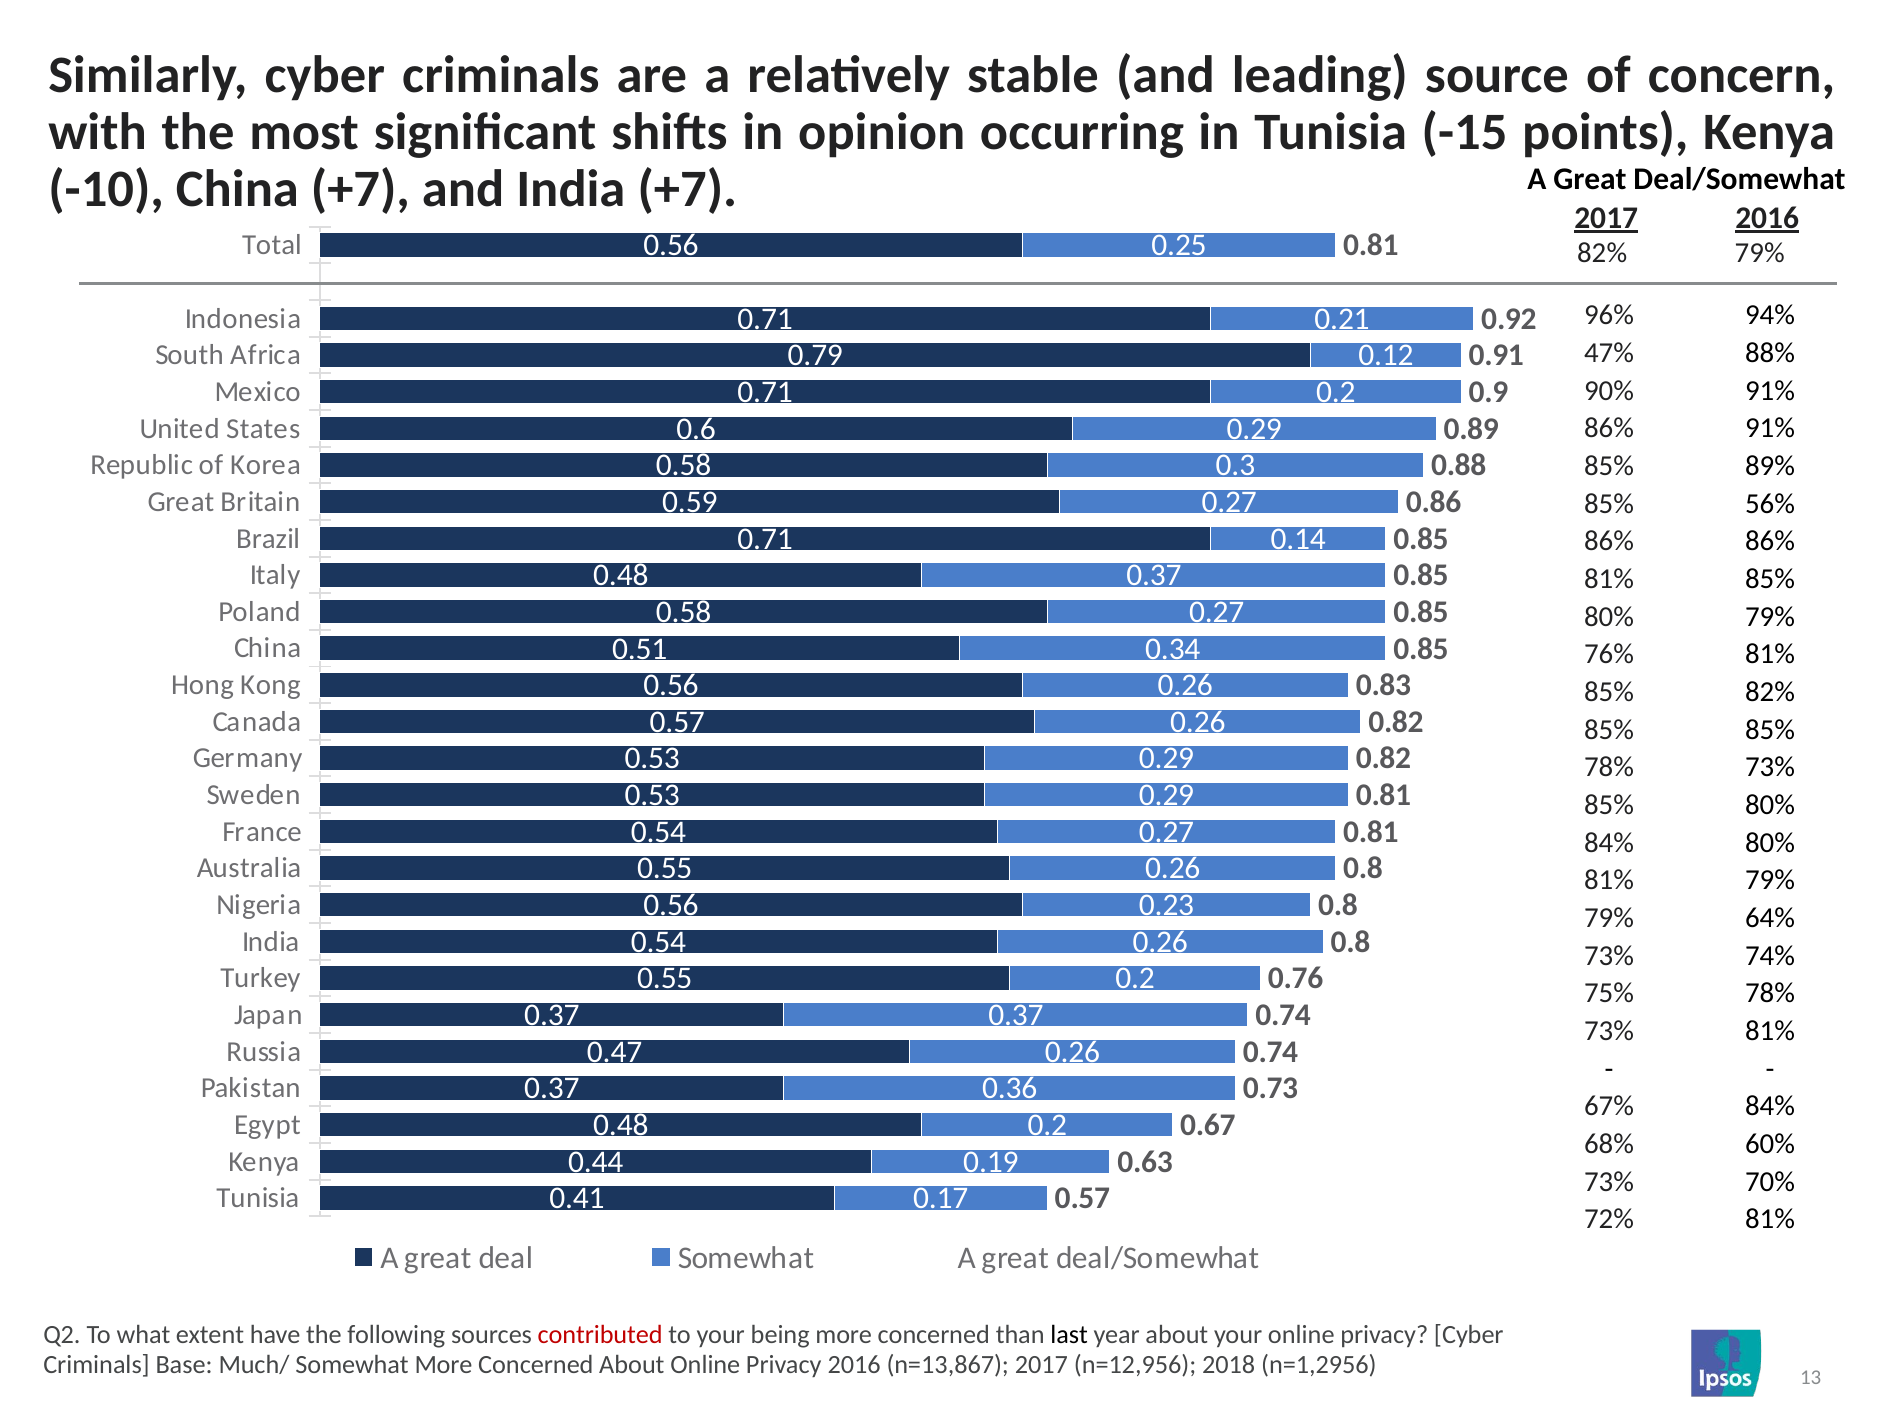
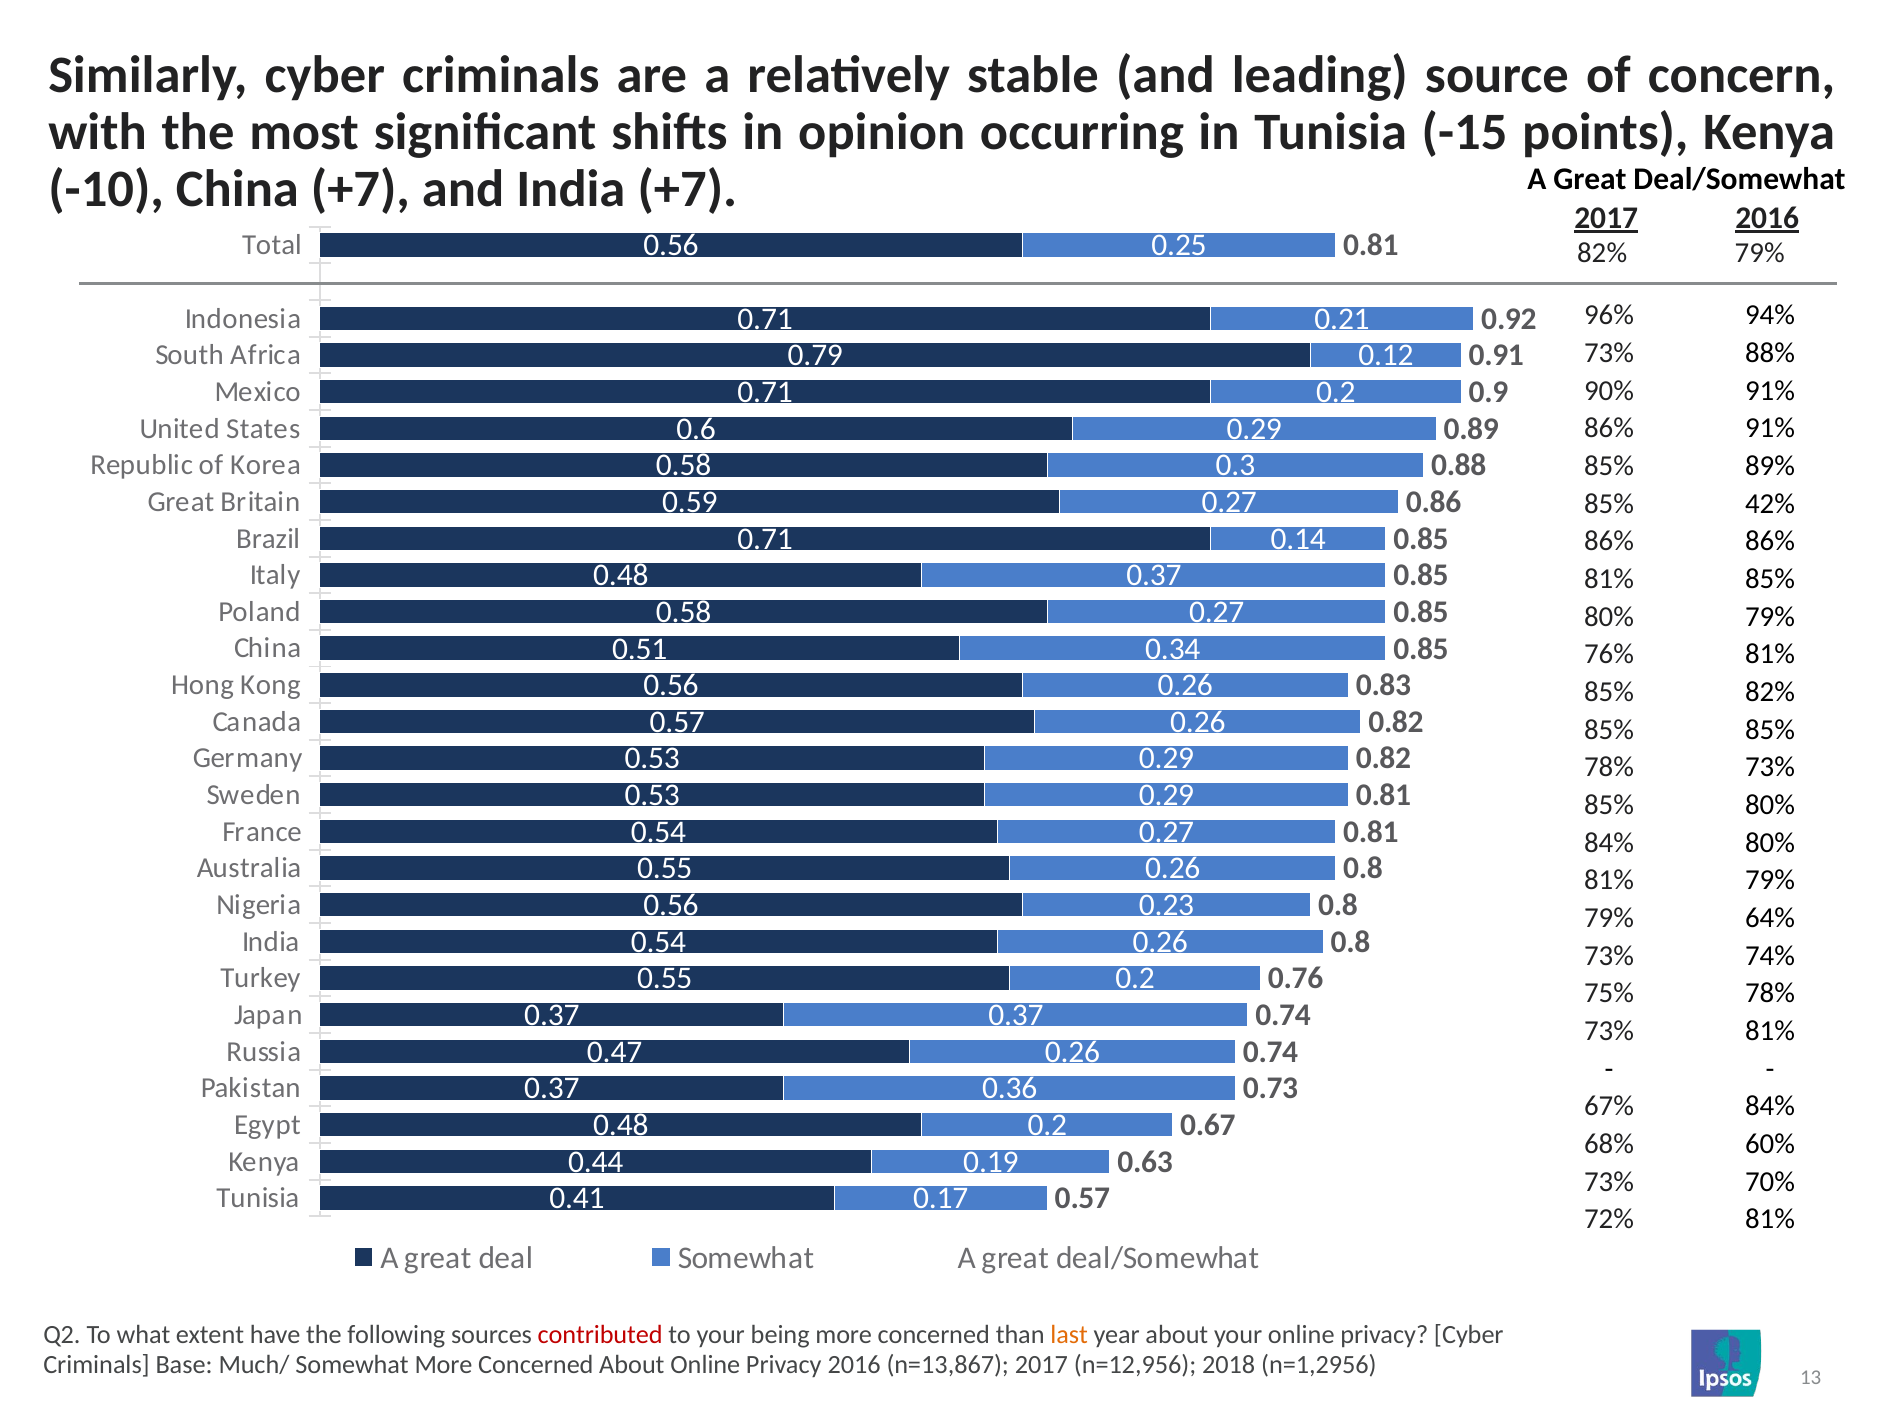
47% at (1609, 353): 47% -> 73%
56%: 56% -> 42%
last colour: black -> orange
